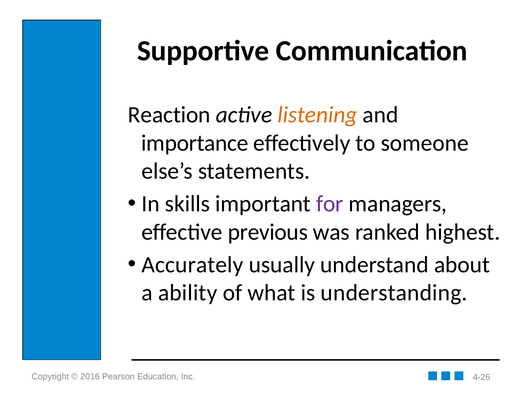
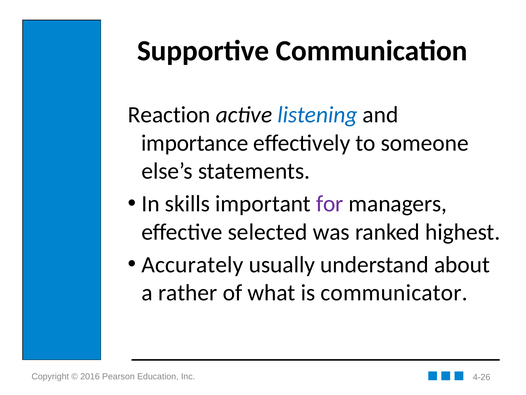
listening colour: orange -> blue
previous: previous -> selected
ability: ability -> rather
understanding: understanding -> communicator
